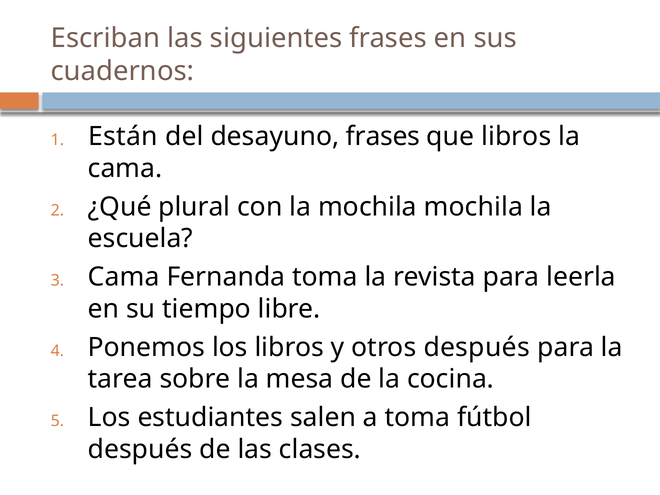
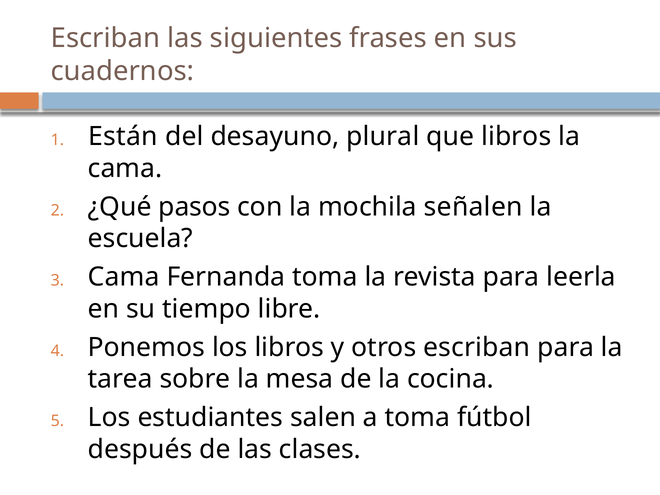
desayuno frases: frases -> plural
plural: plural -> pasos
mochila mochila: mochila -> señalen
otros después: después -> escriban
